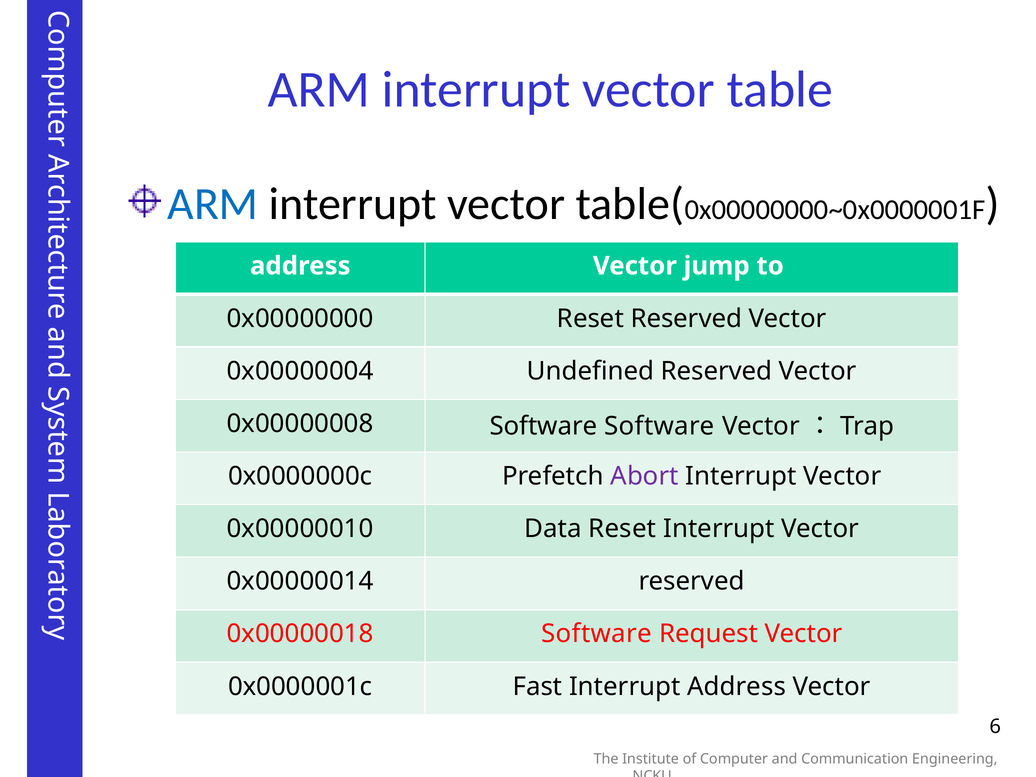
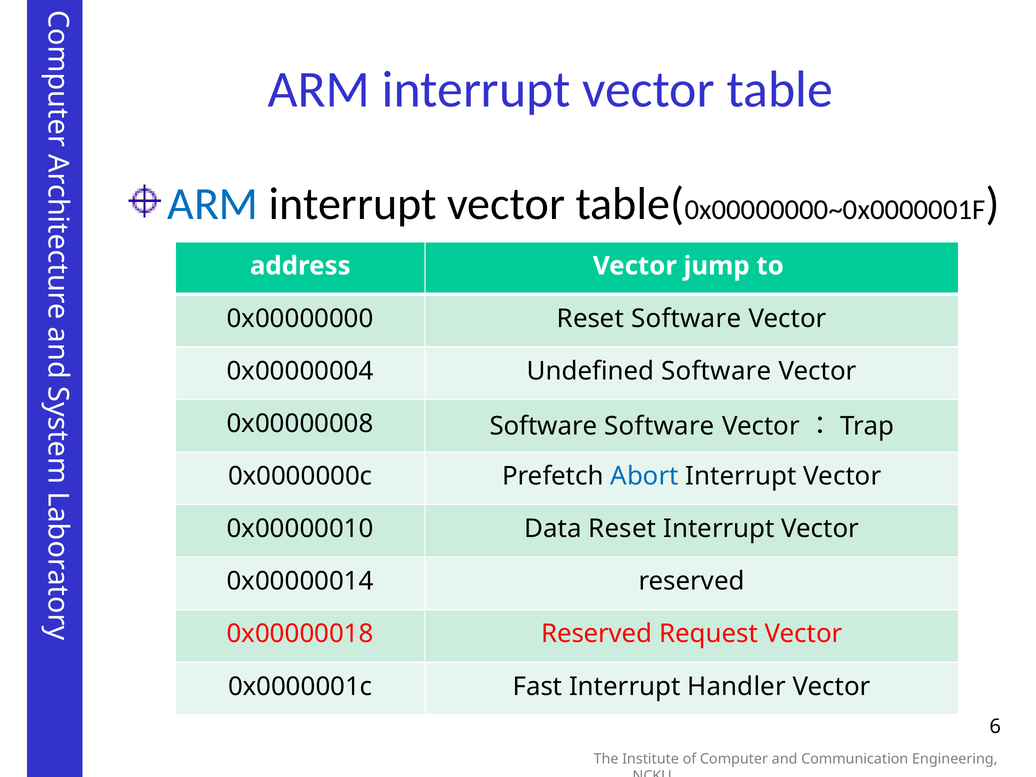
Reset Reserved: Reserved -> Software
Undefined Reserved: Reserved -> Software
Abort colour: purple -> blue
0x00000018 Software: Software -> Reserved
Interrupt Address: Address -> Handler
